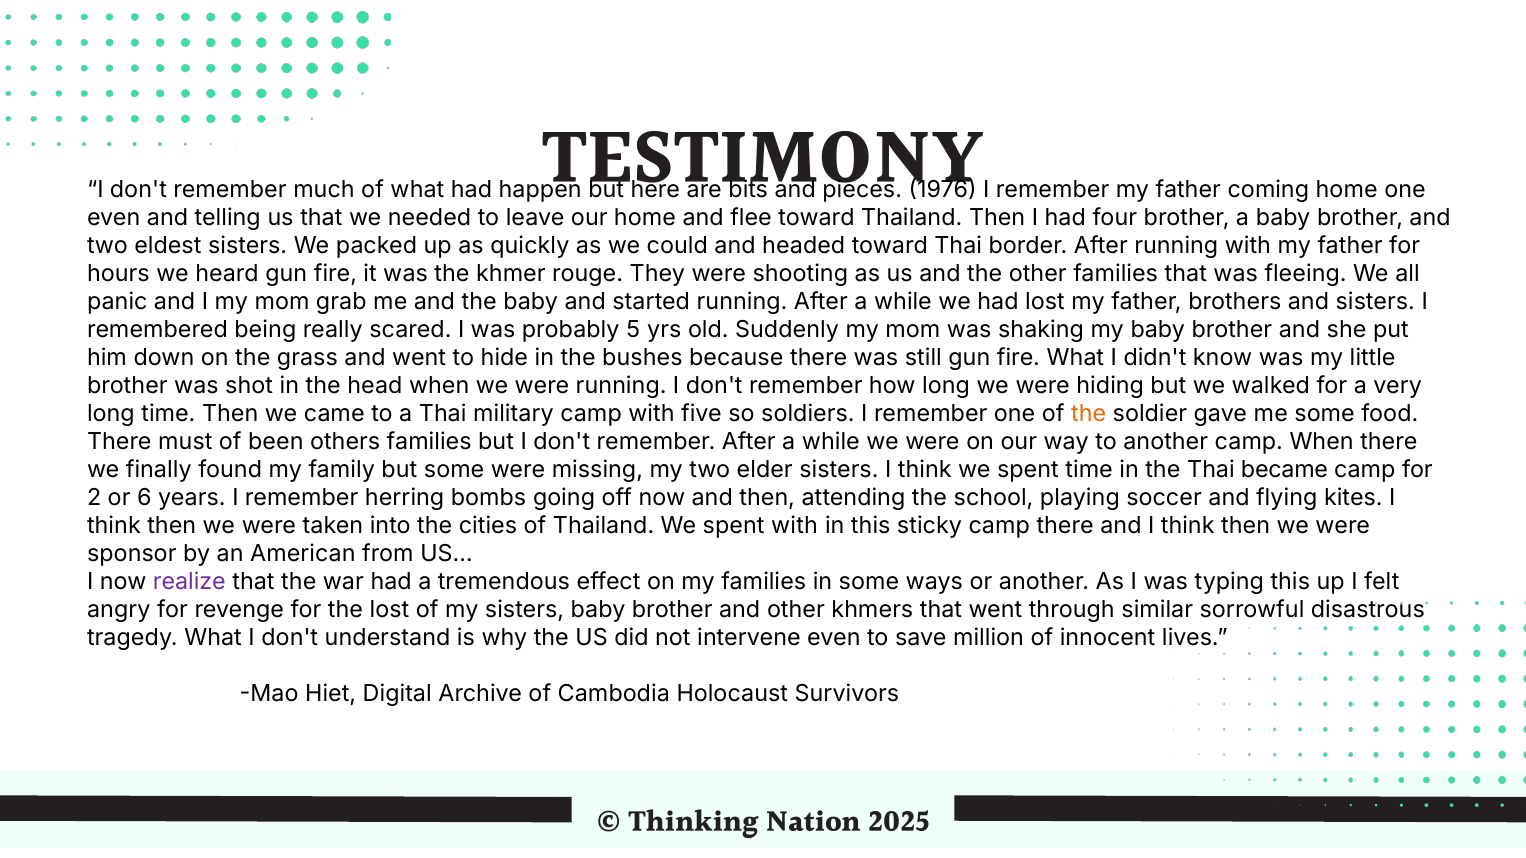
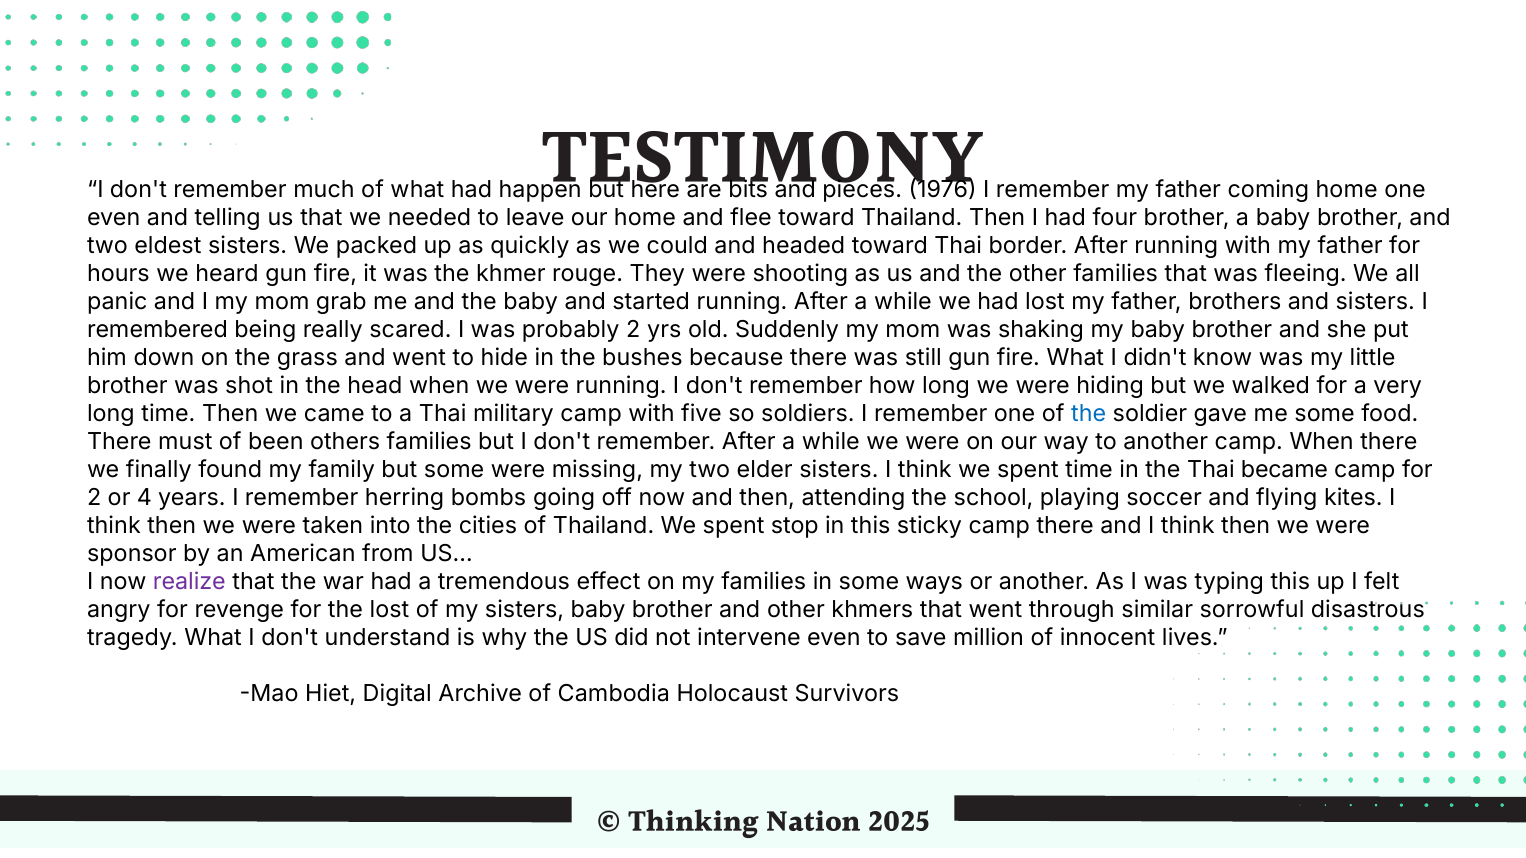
probably 5: 5 -> 2
the at (1089, 414) colour: orange -> blue
6: 6 -> 4
spent with: with -> stop
